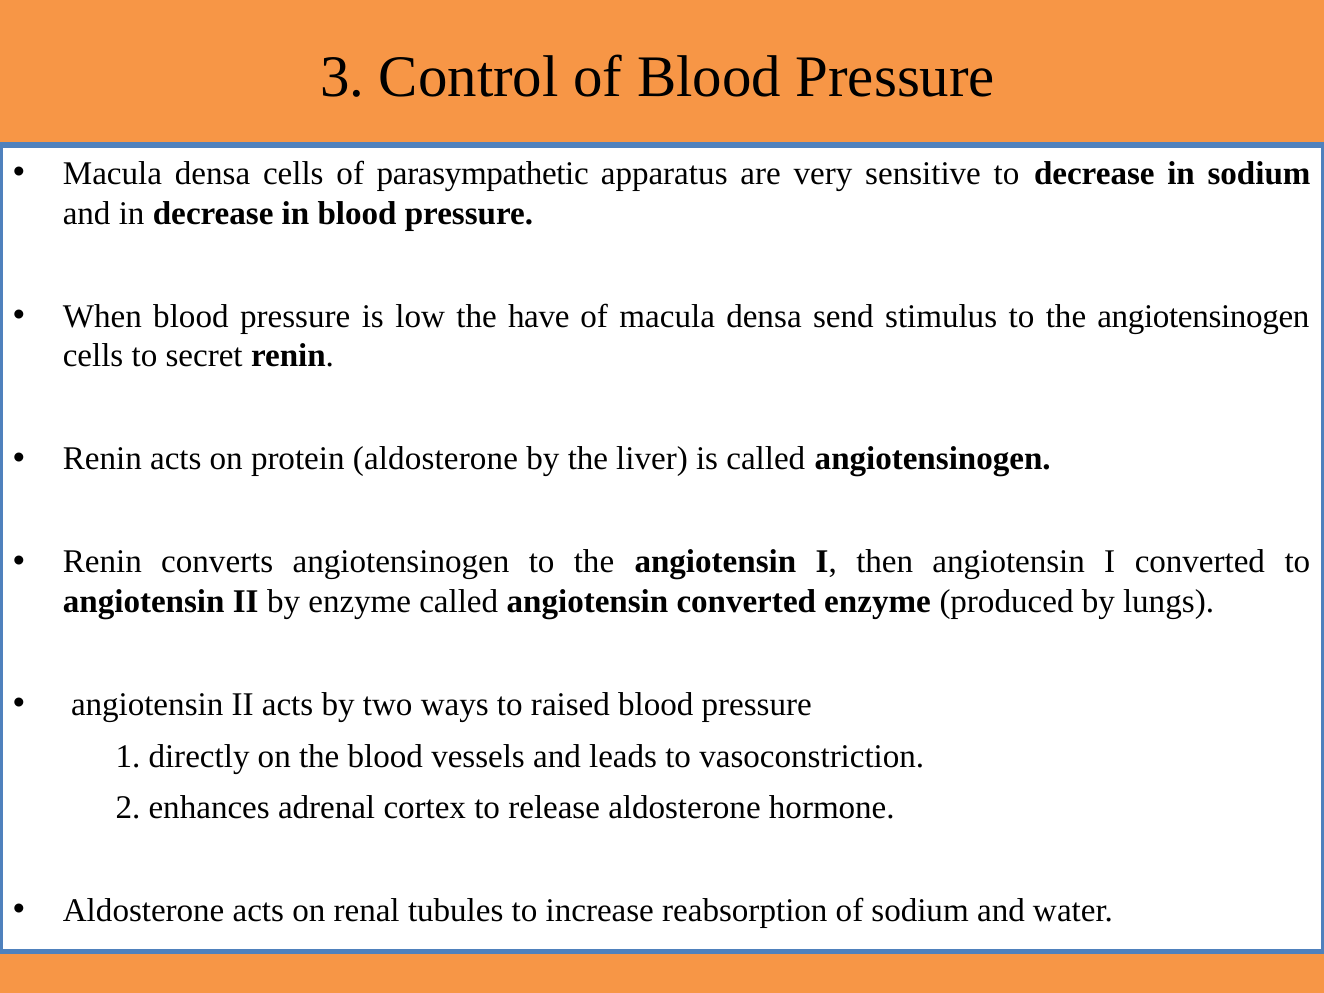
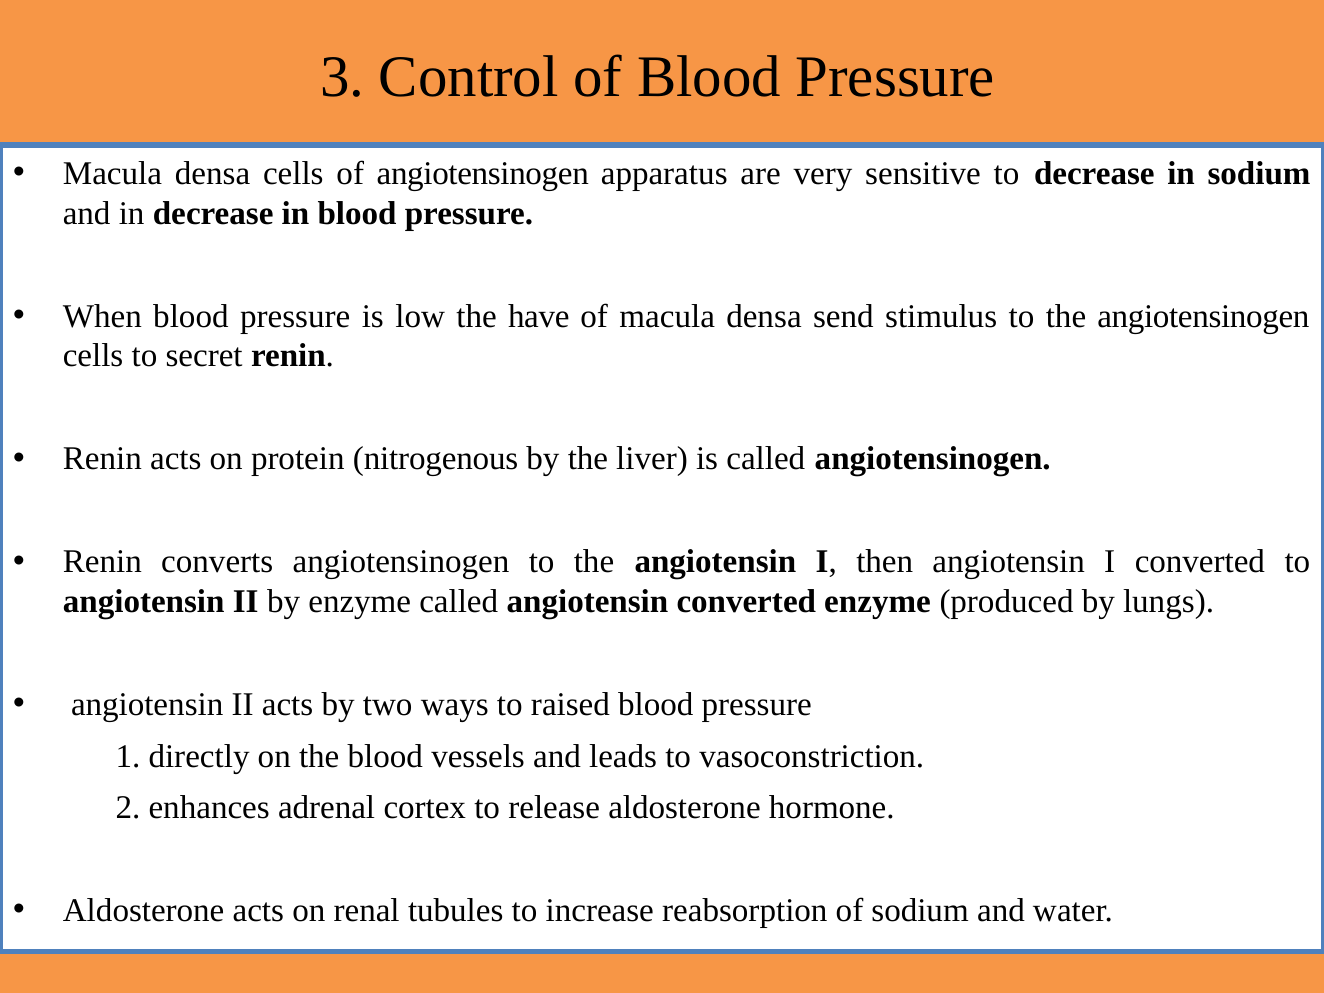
of parasympathetic: parasympathetic -> angiotensinogen
protein aldosterone: aldosterone -> nitrogenous
